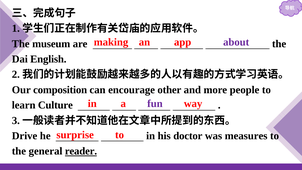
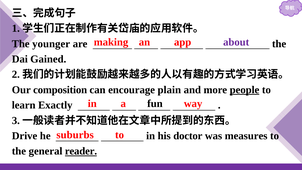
museum: museum -> younger
English: English -> Gained
other: other -> plain
people underline: none -> present
fun colour: purple -> black
Culture: Culture -> Exactly
surprise: surprise -> suburbs
